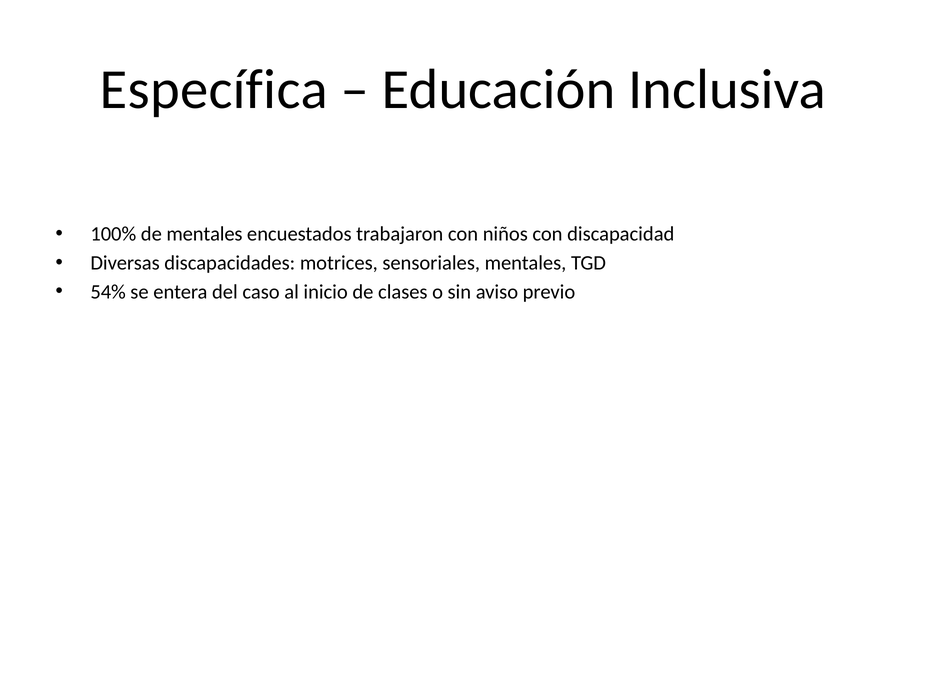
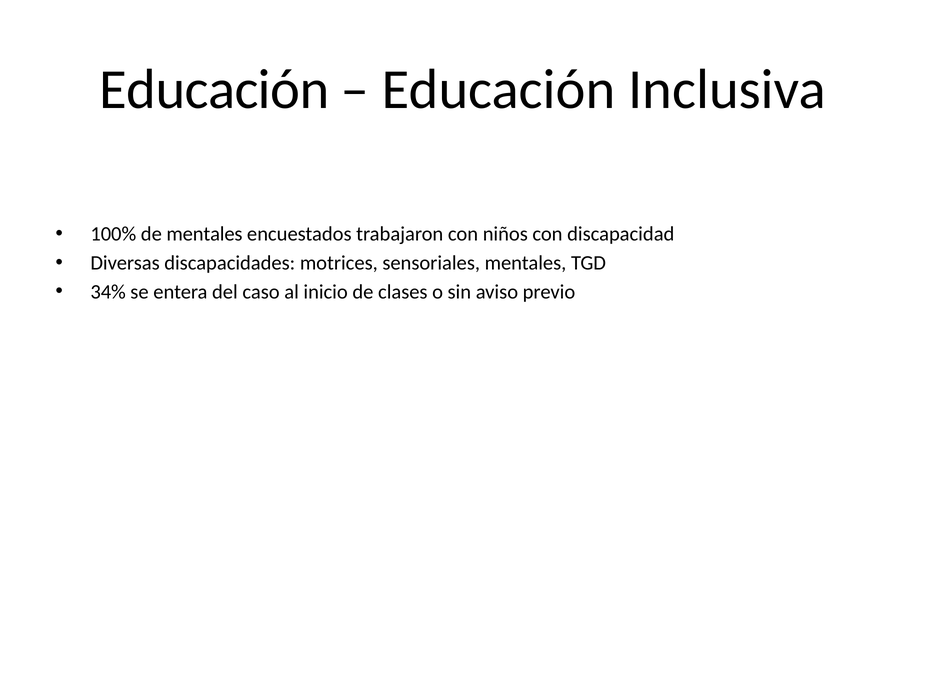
Específica at (214, 90): Específica -> Educación
54%: 54% -> 34%
